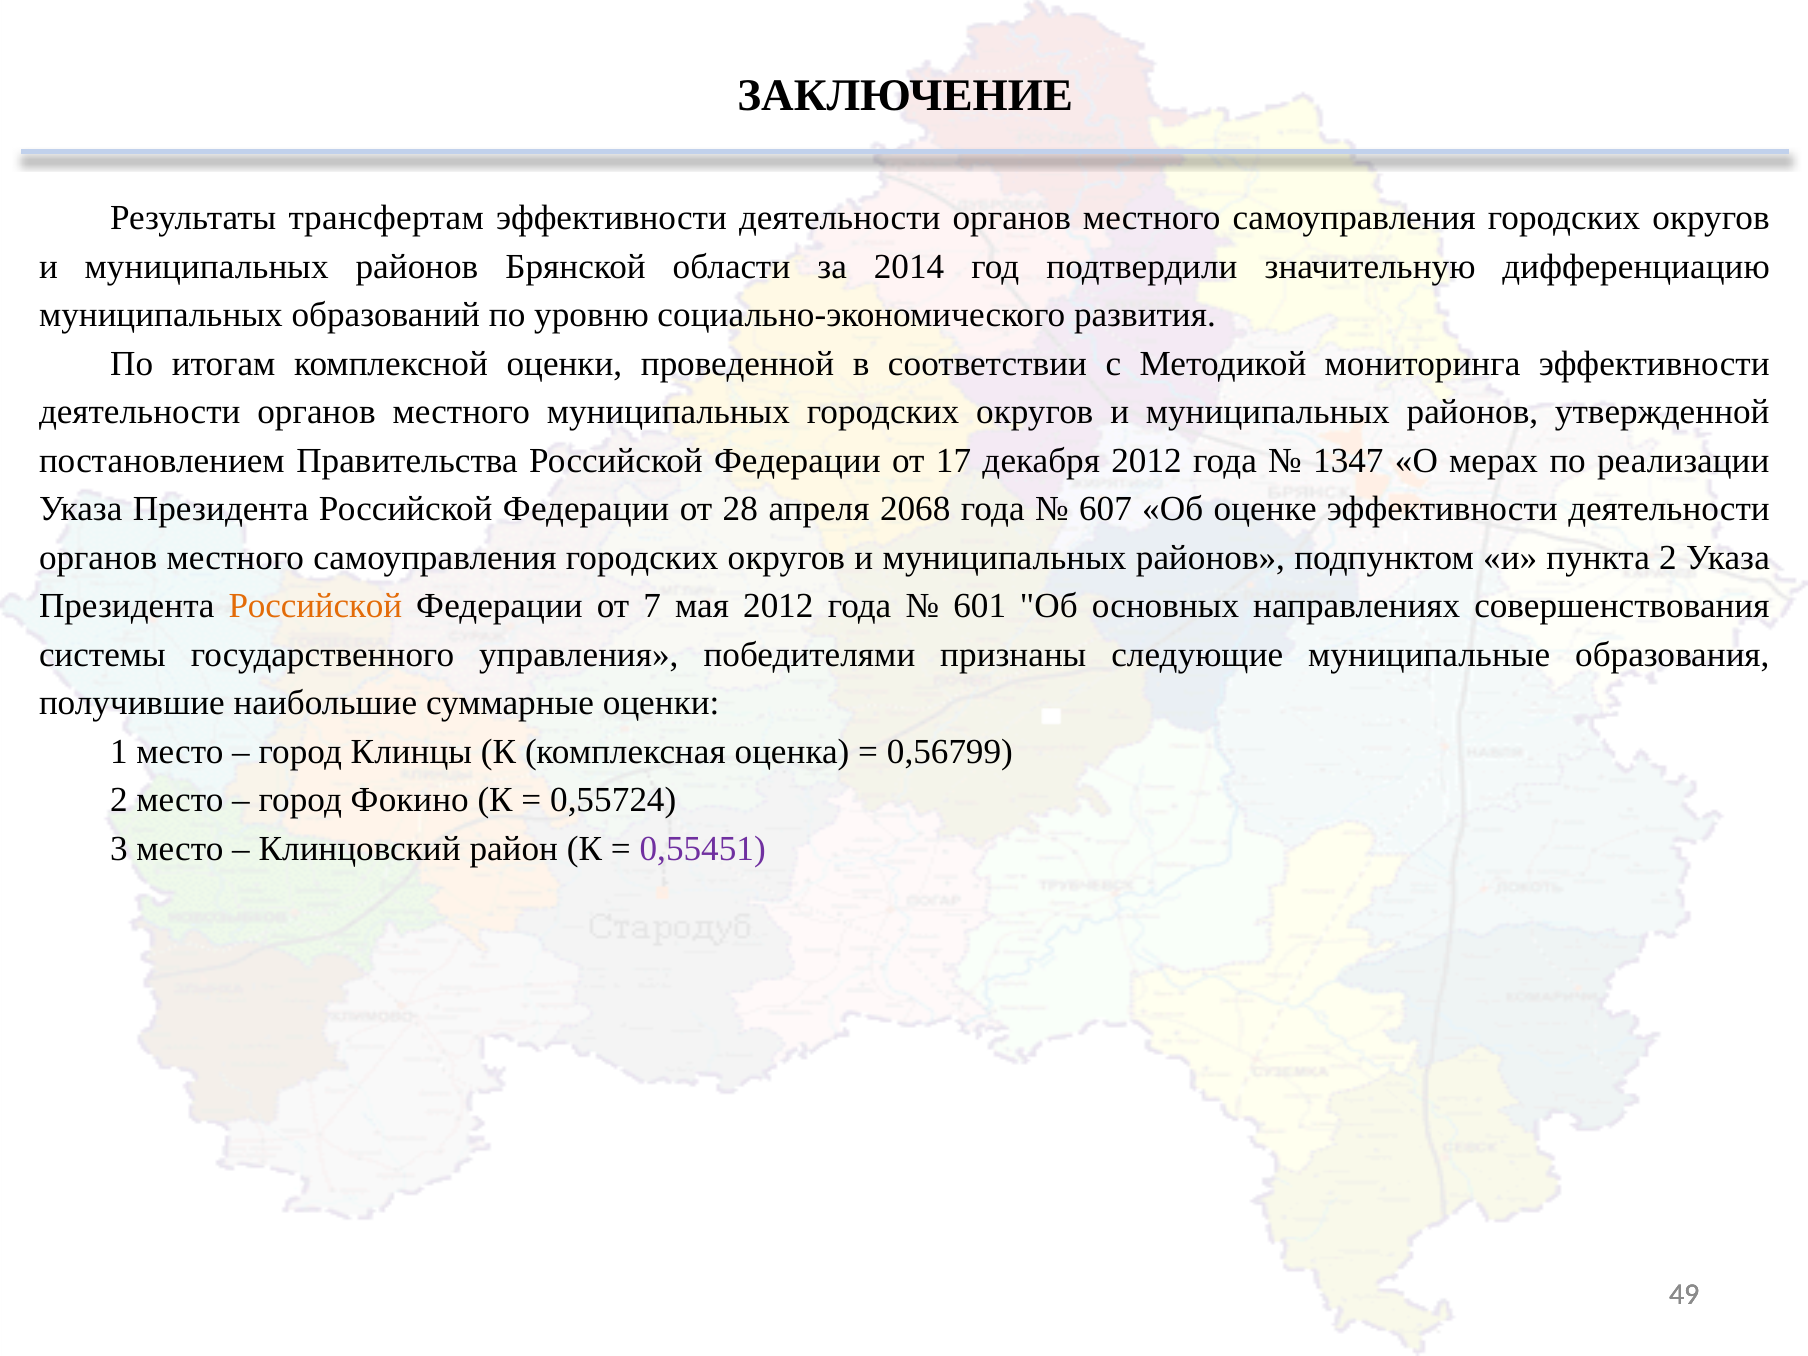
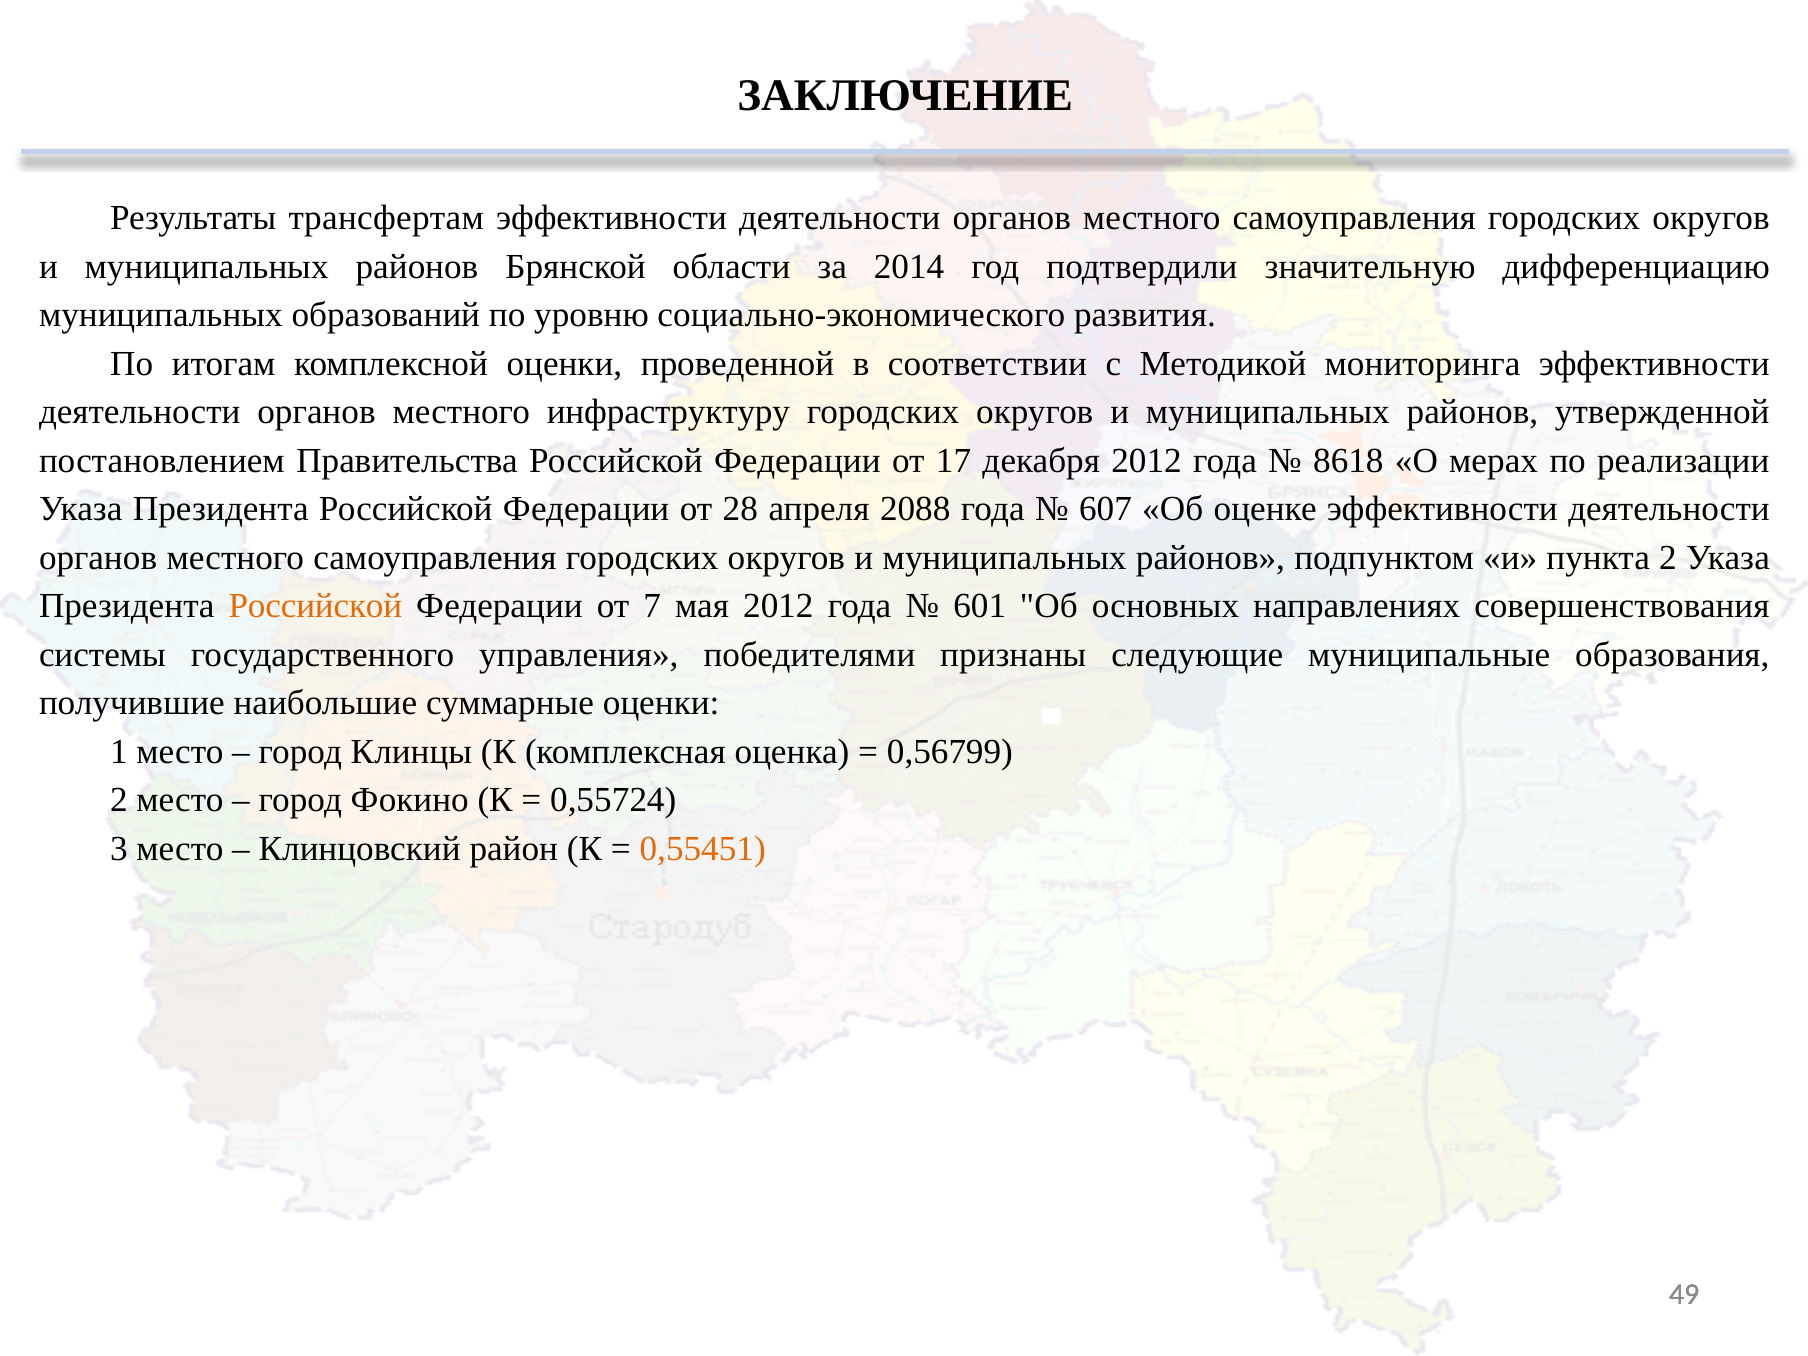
местного муниципальных: муниципальных -> инфраструктуру
1347: 1347 -> 8618
2068: 2068 -> 2088
0,55451 colour: purple -> orange
